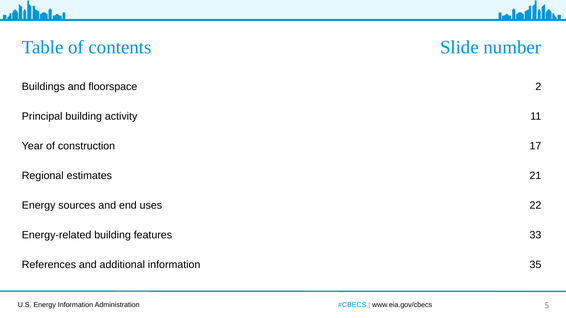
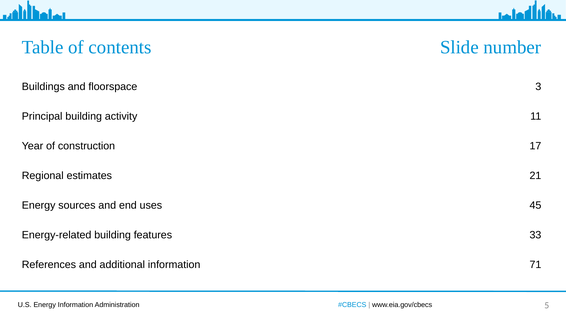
2: 2 -> 3
22: 22 -> 45
35: 35 -> 71
